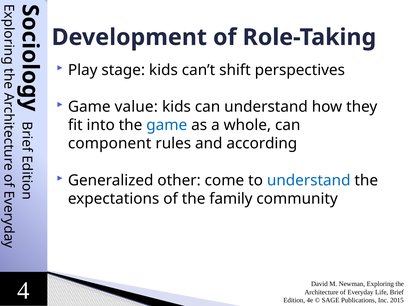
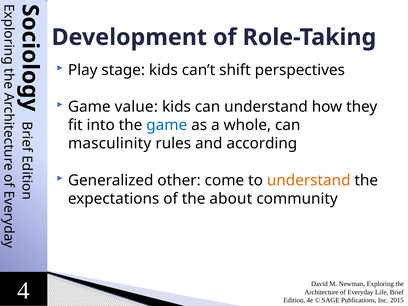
component: component -> masculinity
understand at (309, 180) colour: blue -> orange
family: family -> about
